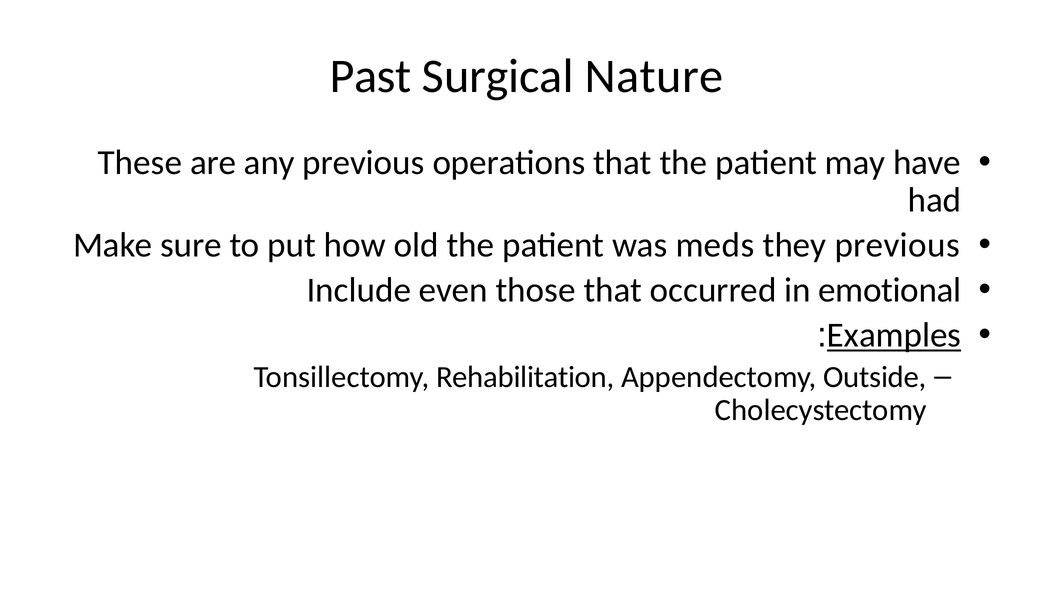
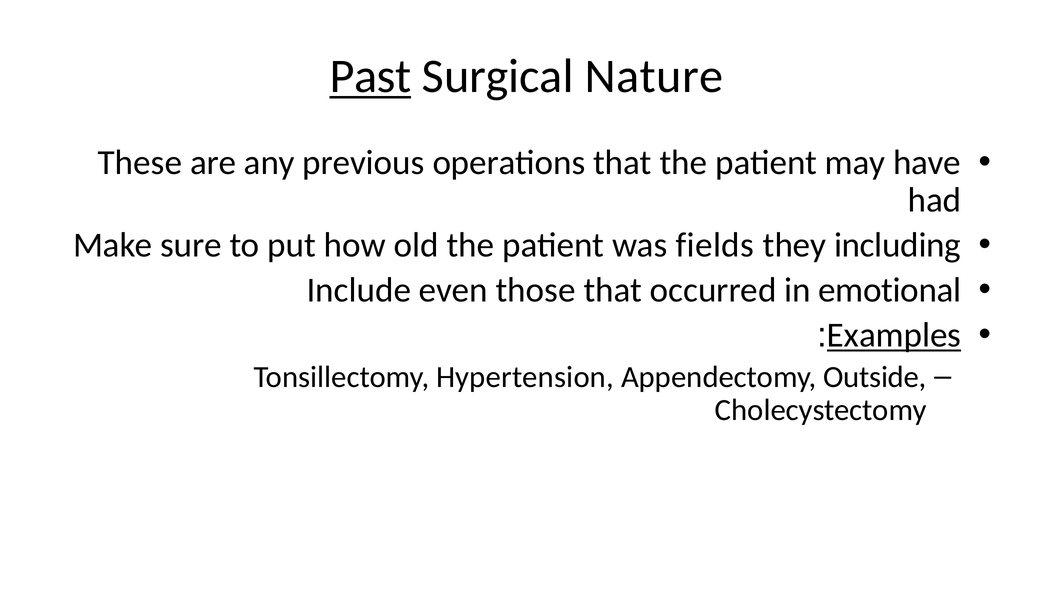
Past underline: none -> present
meds: meds -> fields
they previous: previous -> including
Rehabilitation: Rehabilitation -> Hypertension
